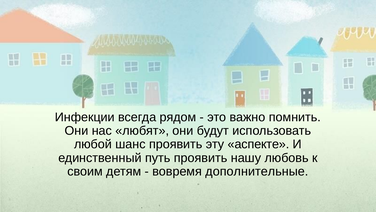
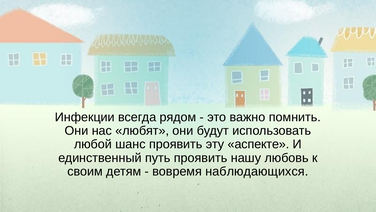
дополнительные: дополнительные -> наблюдающихся
